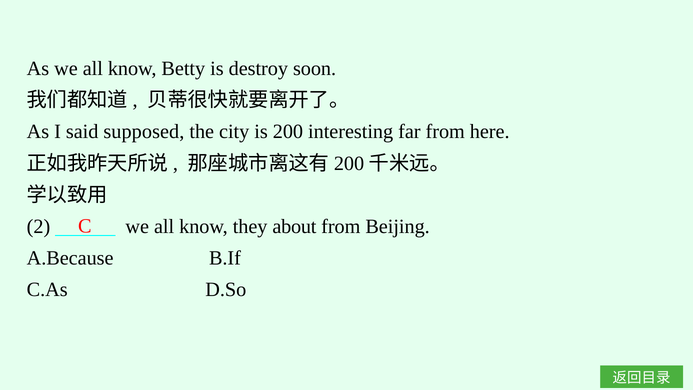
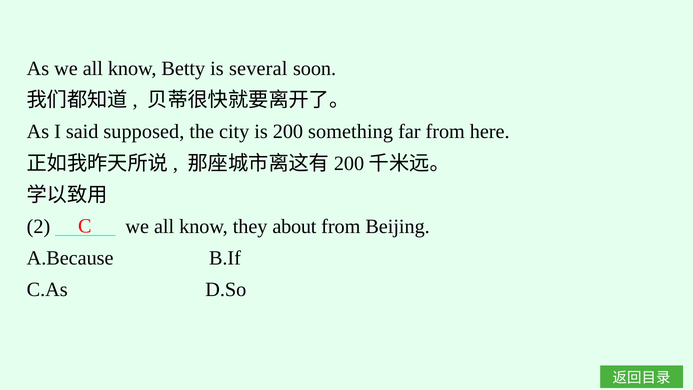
destroy: destroy -> several
interesting: interesting -> something
